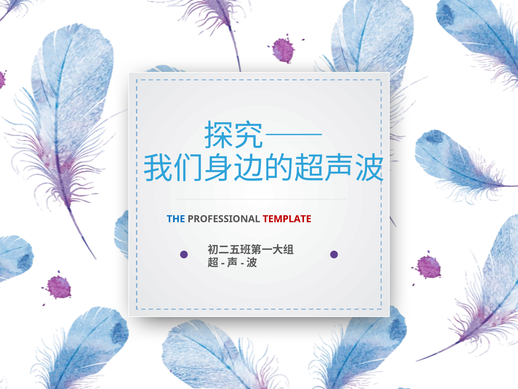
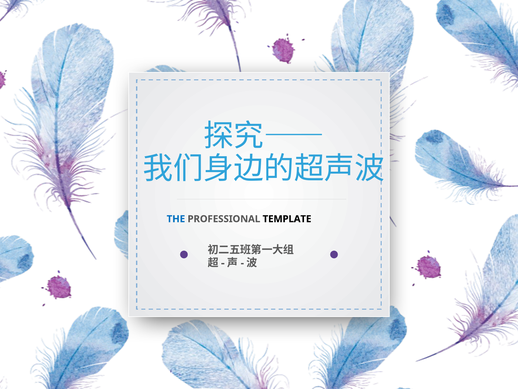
TEMPLATE colour: red -> black
